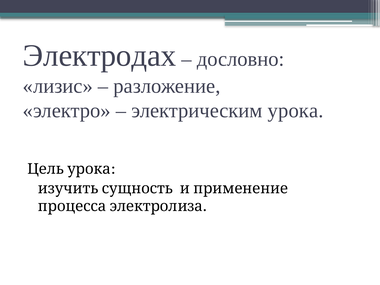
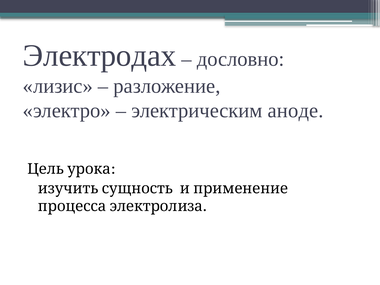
урока: урока -> аноде
